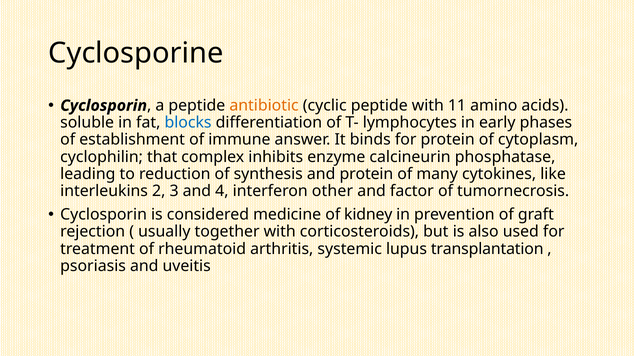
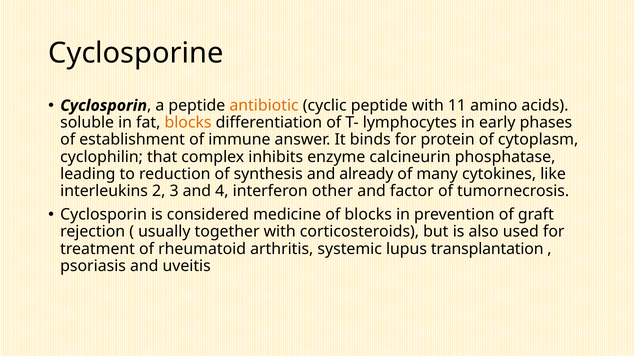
blocks at (188, 123) colour: blue -> orange
and protein: protein -> already
of kidney: kidney -> blocks
